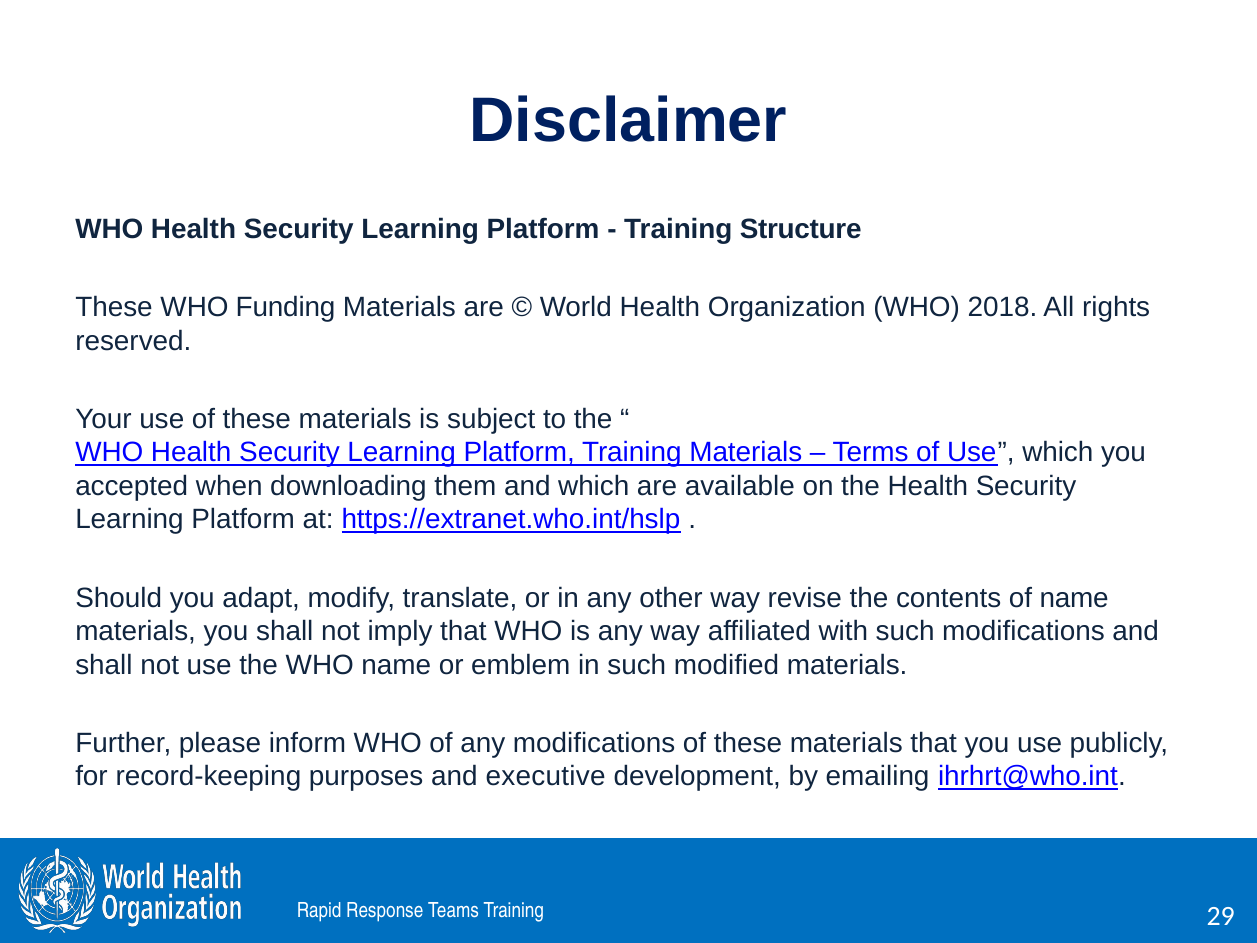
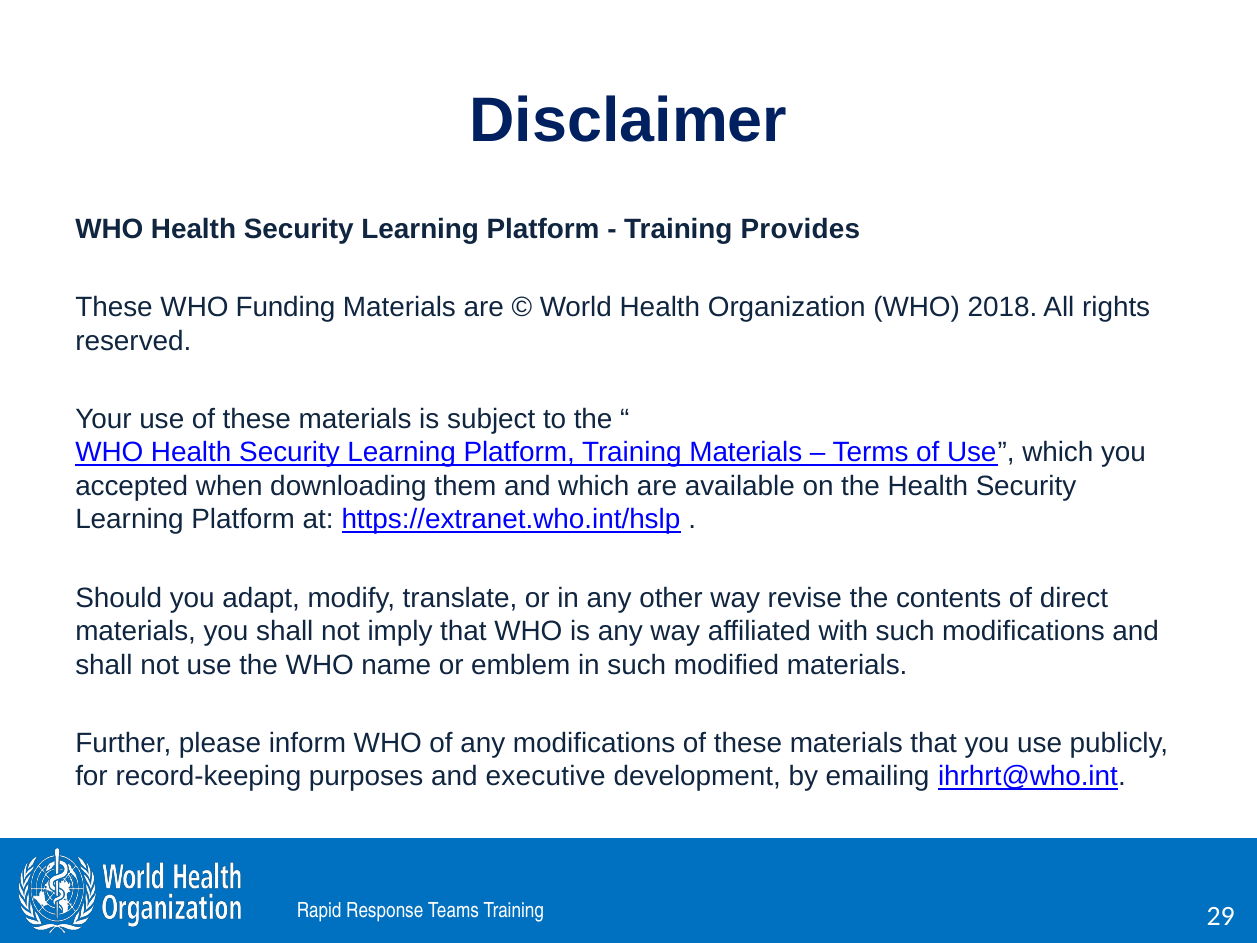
Structure: Structure -> Provides
of name: name -> direct
